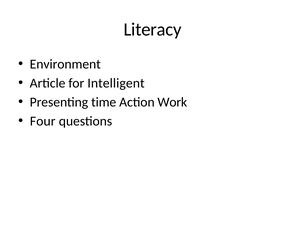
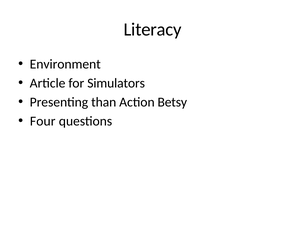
Intelligent: Intelligent -> Simulators
time: time -> than
Work: Work -> Betsy
